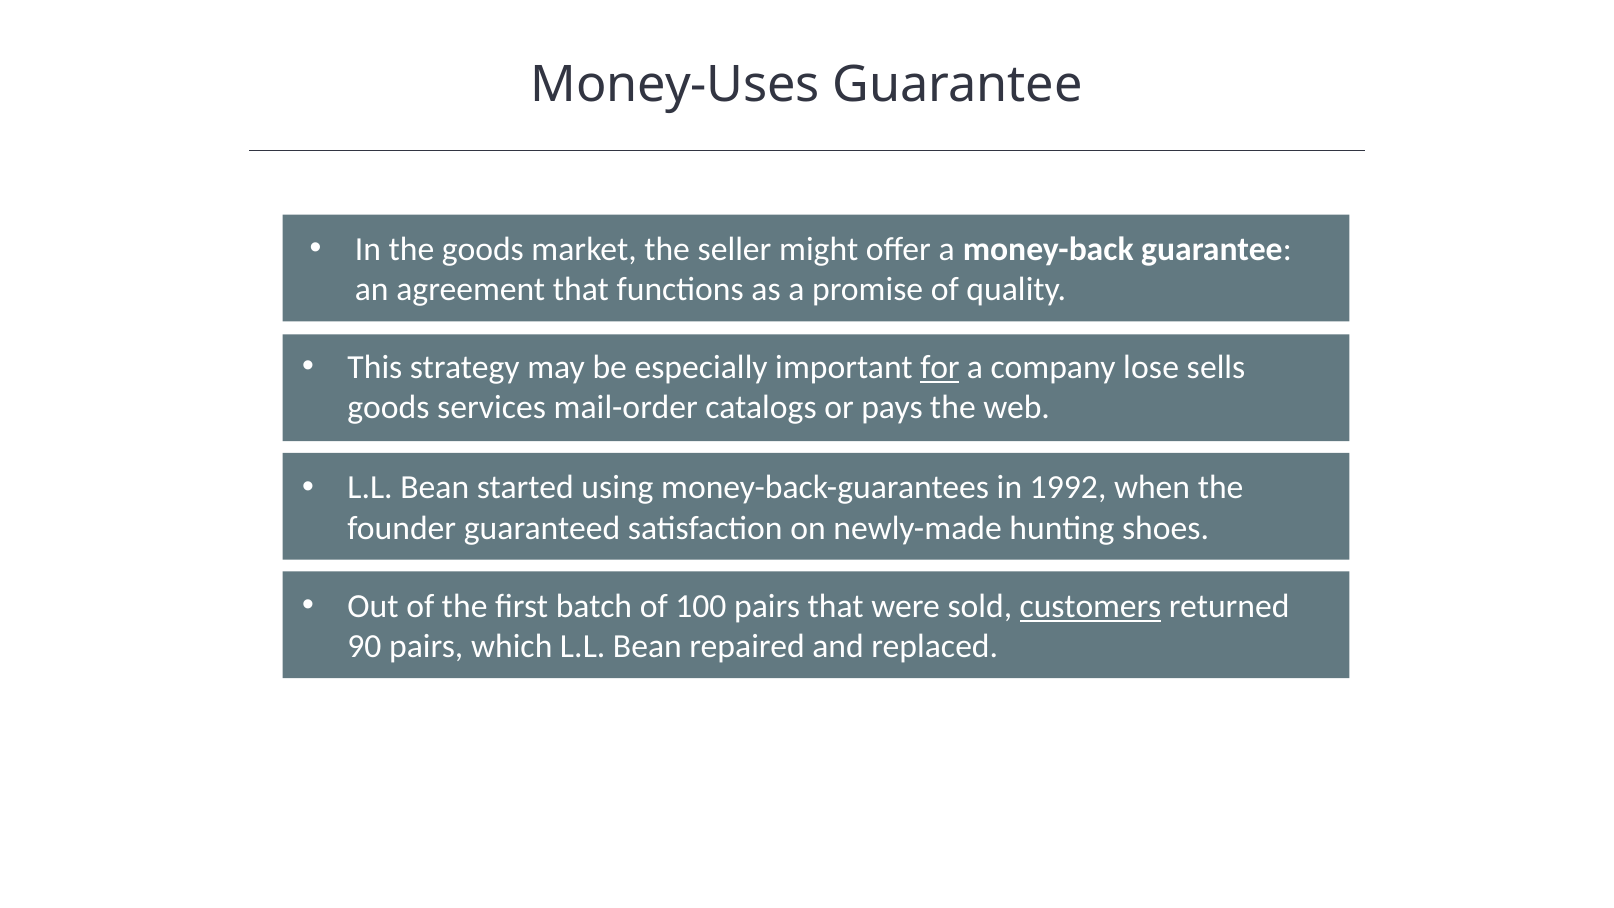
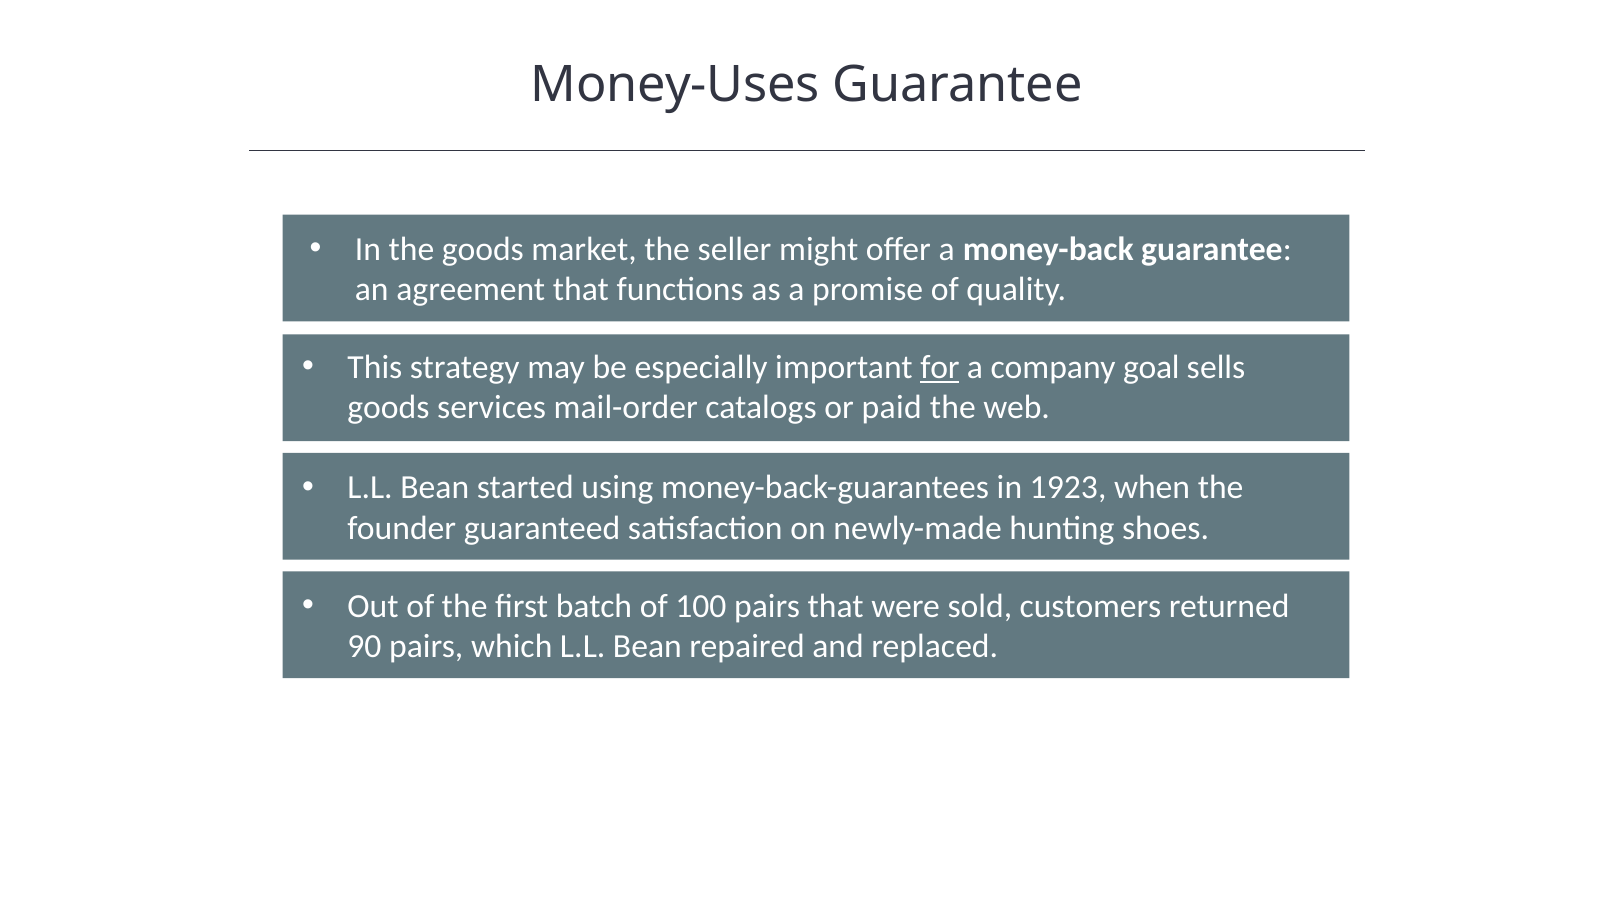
lose: lose -> goal
pays: pays -> paid
1992: 1992 -> 1923
customers underline: present -> none
